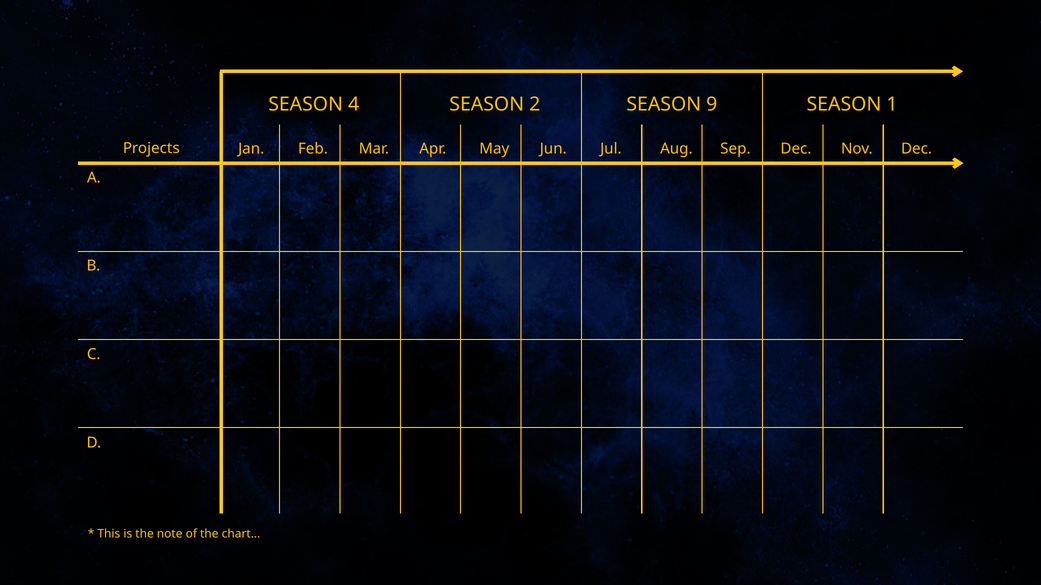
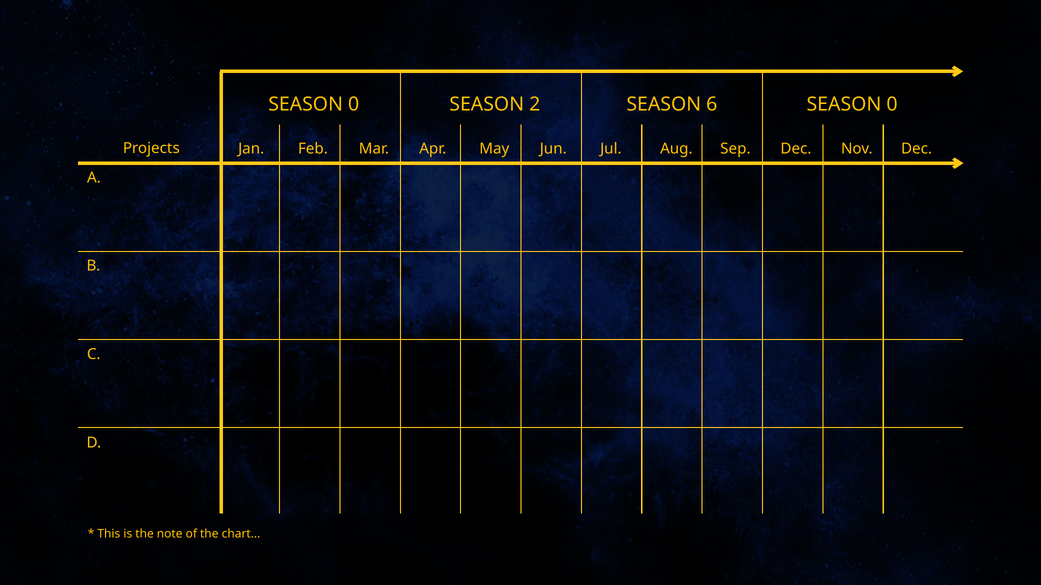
4 at (354, 104): 4 -> 0
9: 9 -> 6
1 at (892, 104): 1 -> 0
